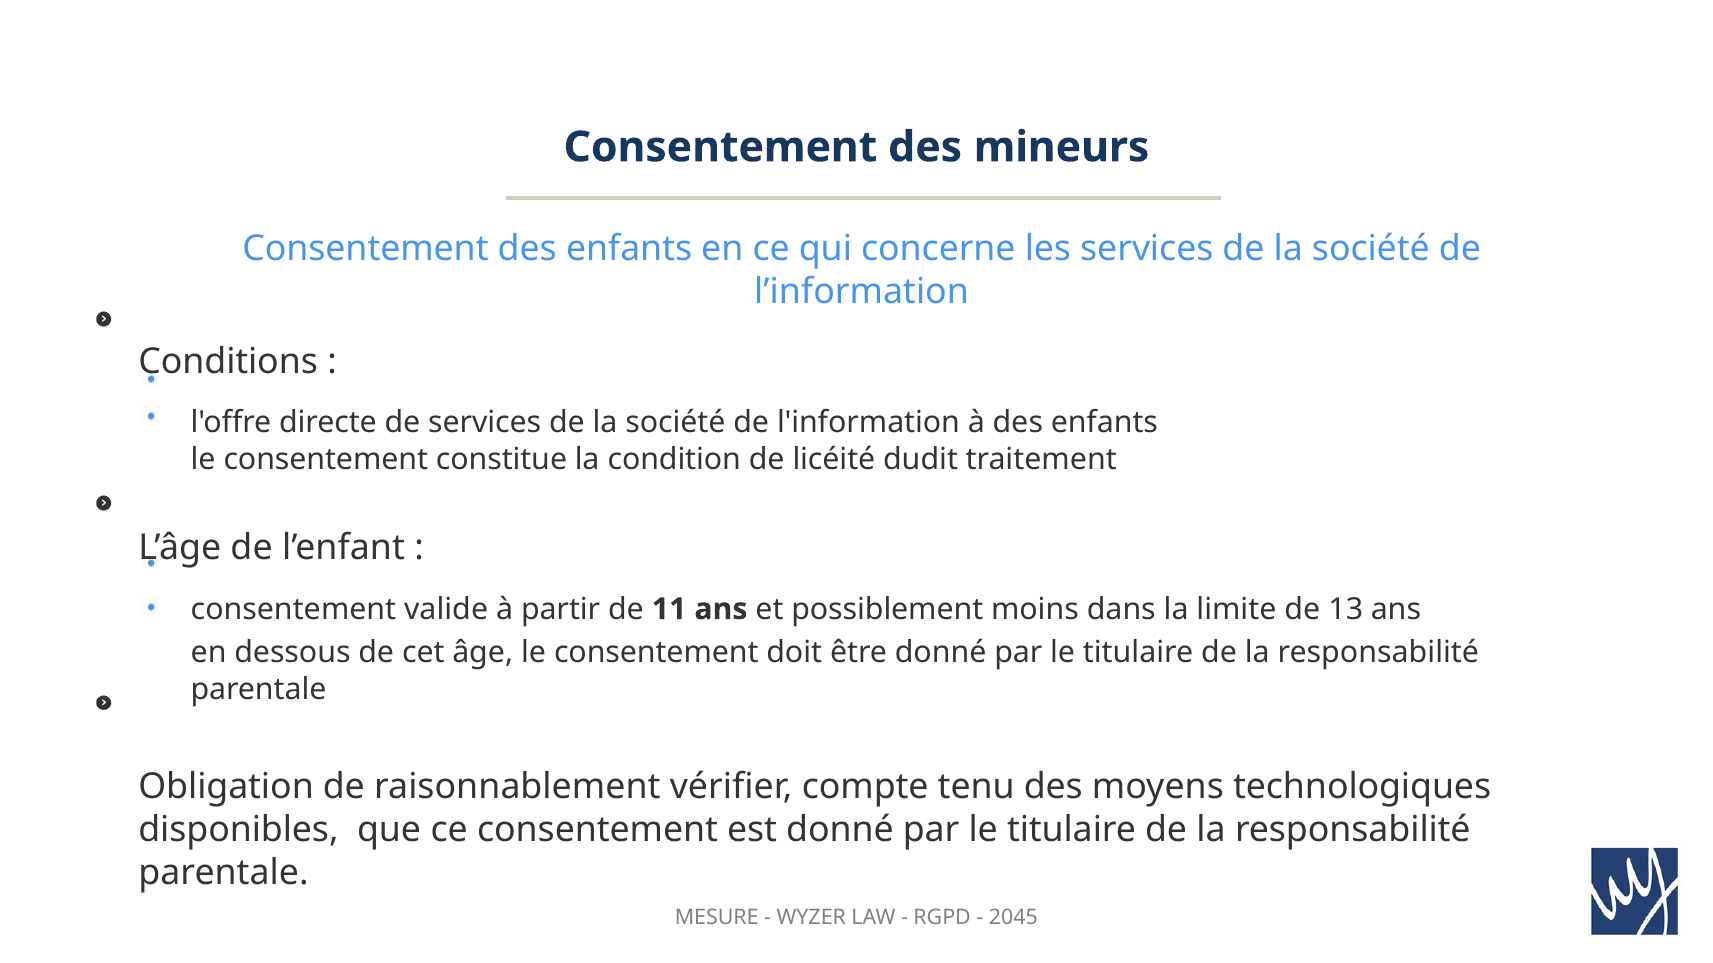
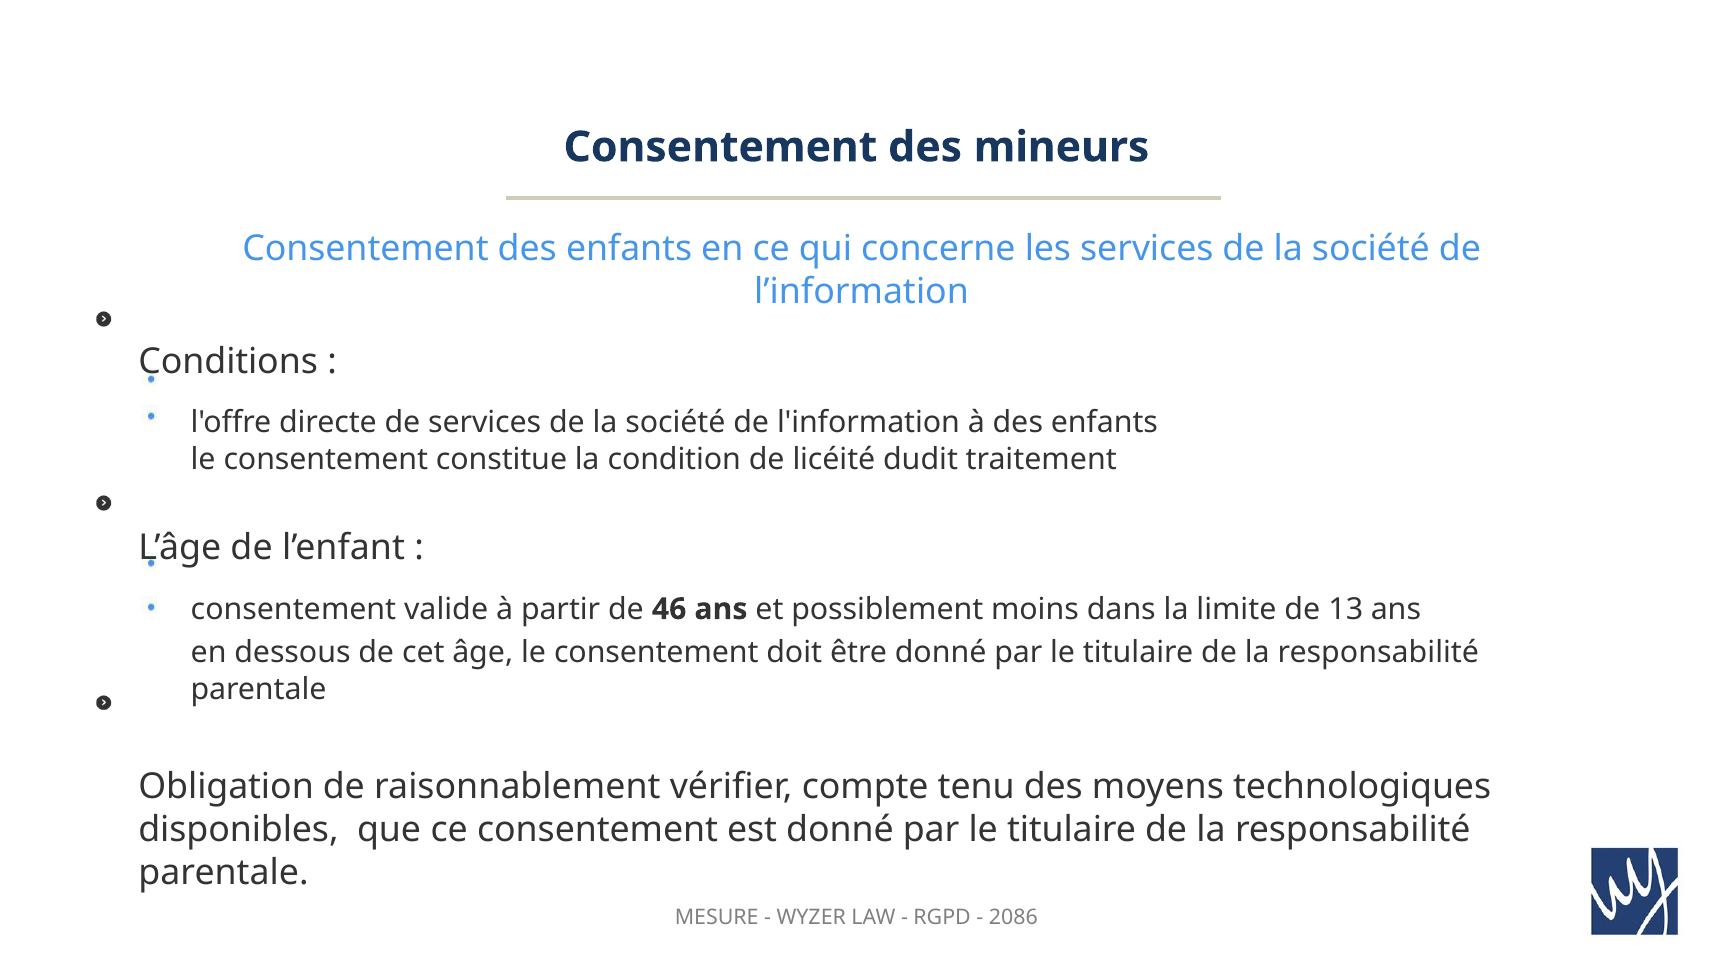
11: 11 -> 46
2045: 2045 -> 2086
